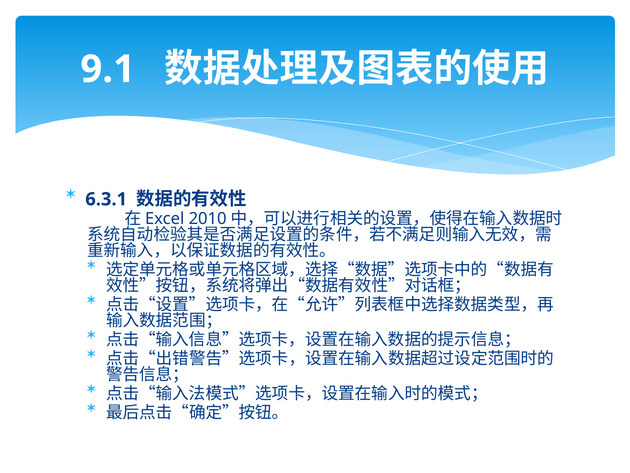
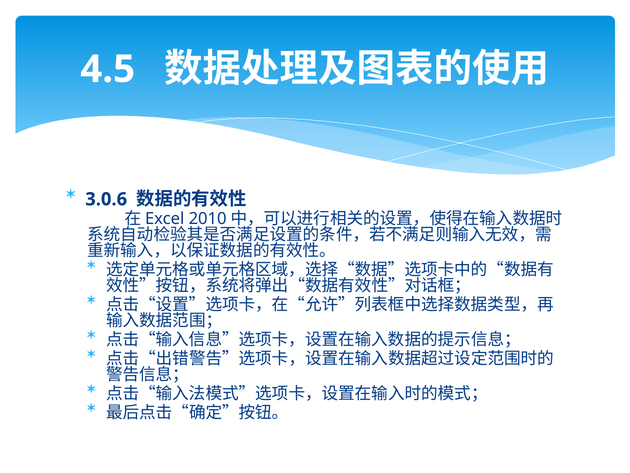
9.1: 9.1 -> 4.5
6.3.1: 6.3.1 -> 3.0.6
